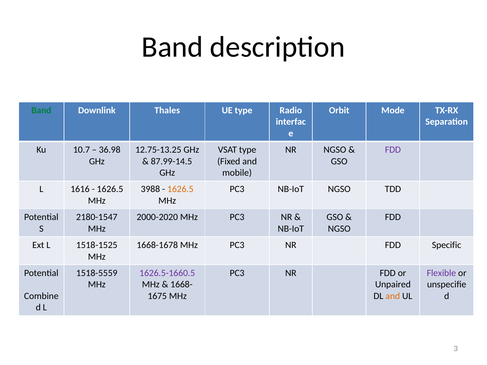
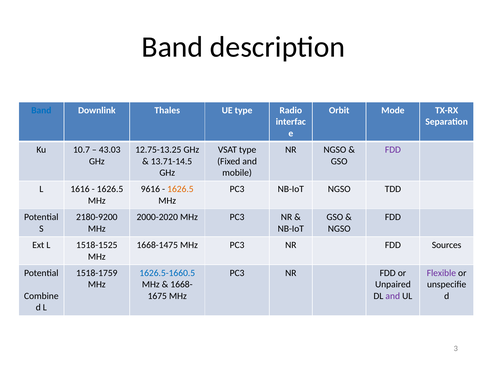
Band at (41, 110) colour: green -> blue
36.98: 36.98 -> 43.03
87.99-14.5: 87.99-14.5 -> 13.71-14.5
3988: 3988 -> 9616
2180-1547: 2180-1547 -> 2180-9200
1668-1678: 1668-1678 -> 1668-1475
Specific: Specific -> Sources
1518-5559: 1518-5559 -> 1518-1759
1626.5-1660.5 colour: purple -> blue
and at (393, 296) colour: orange -> purple
